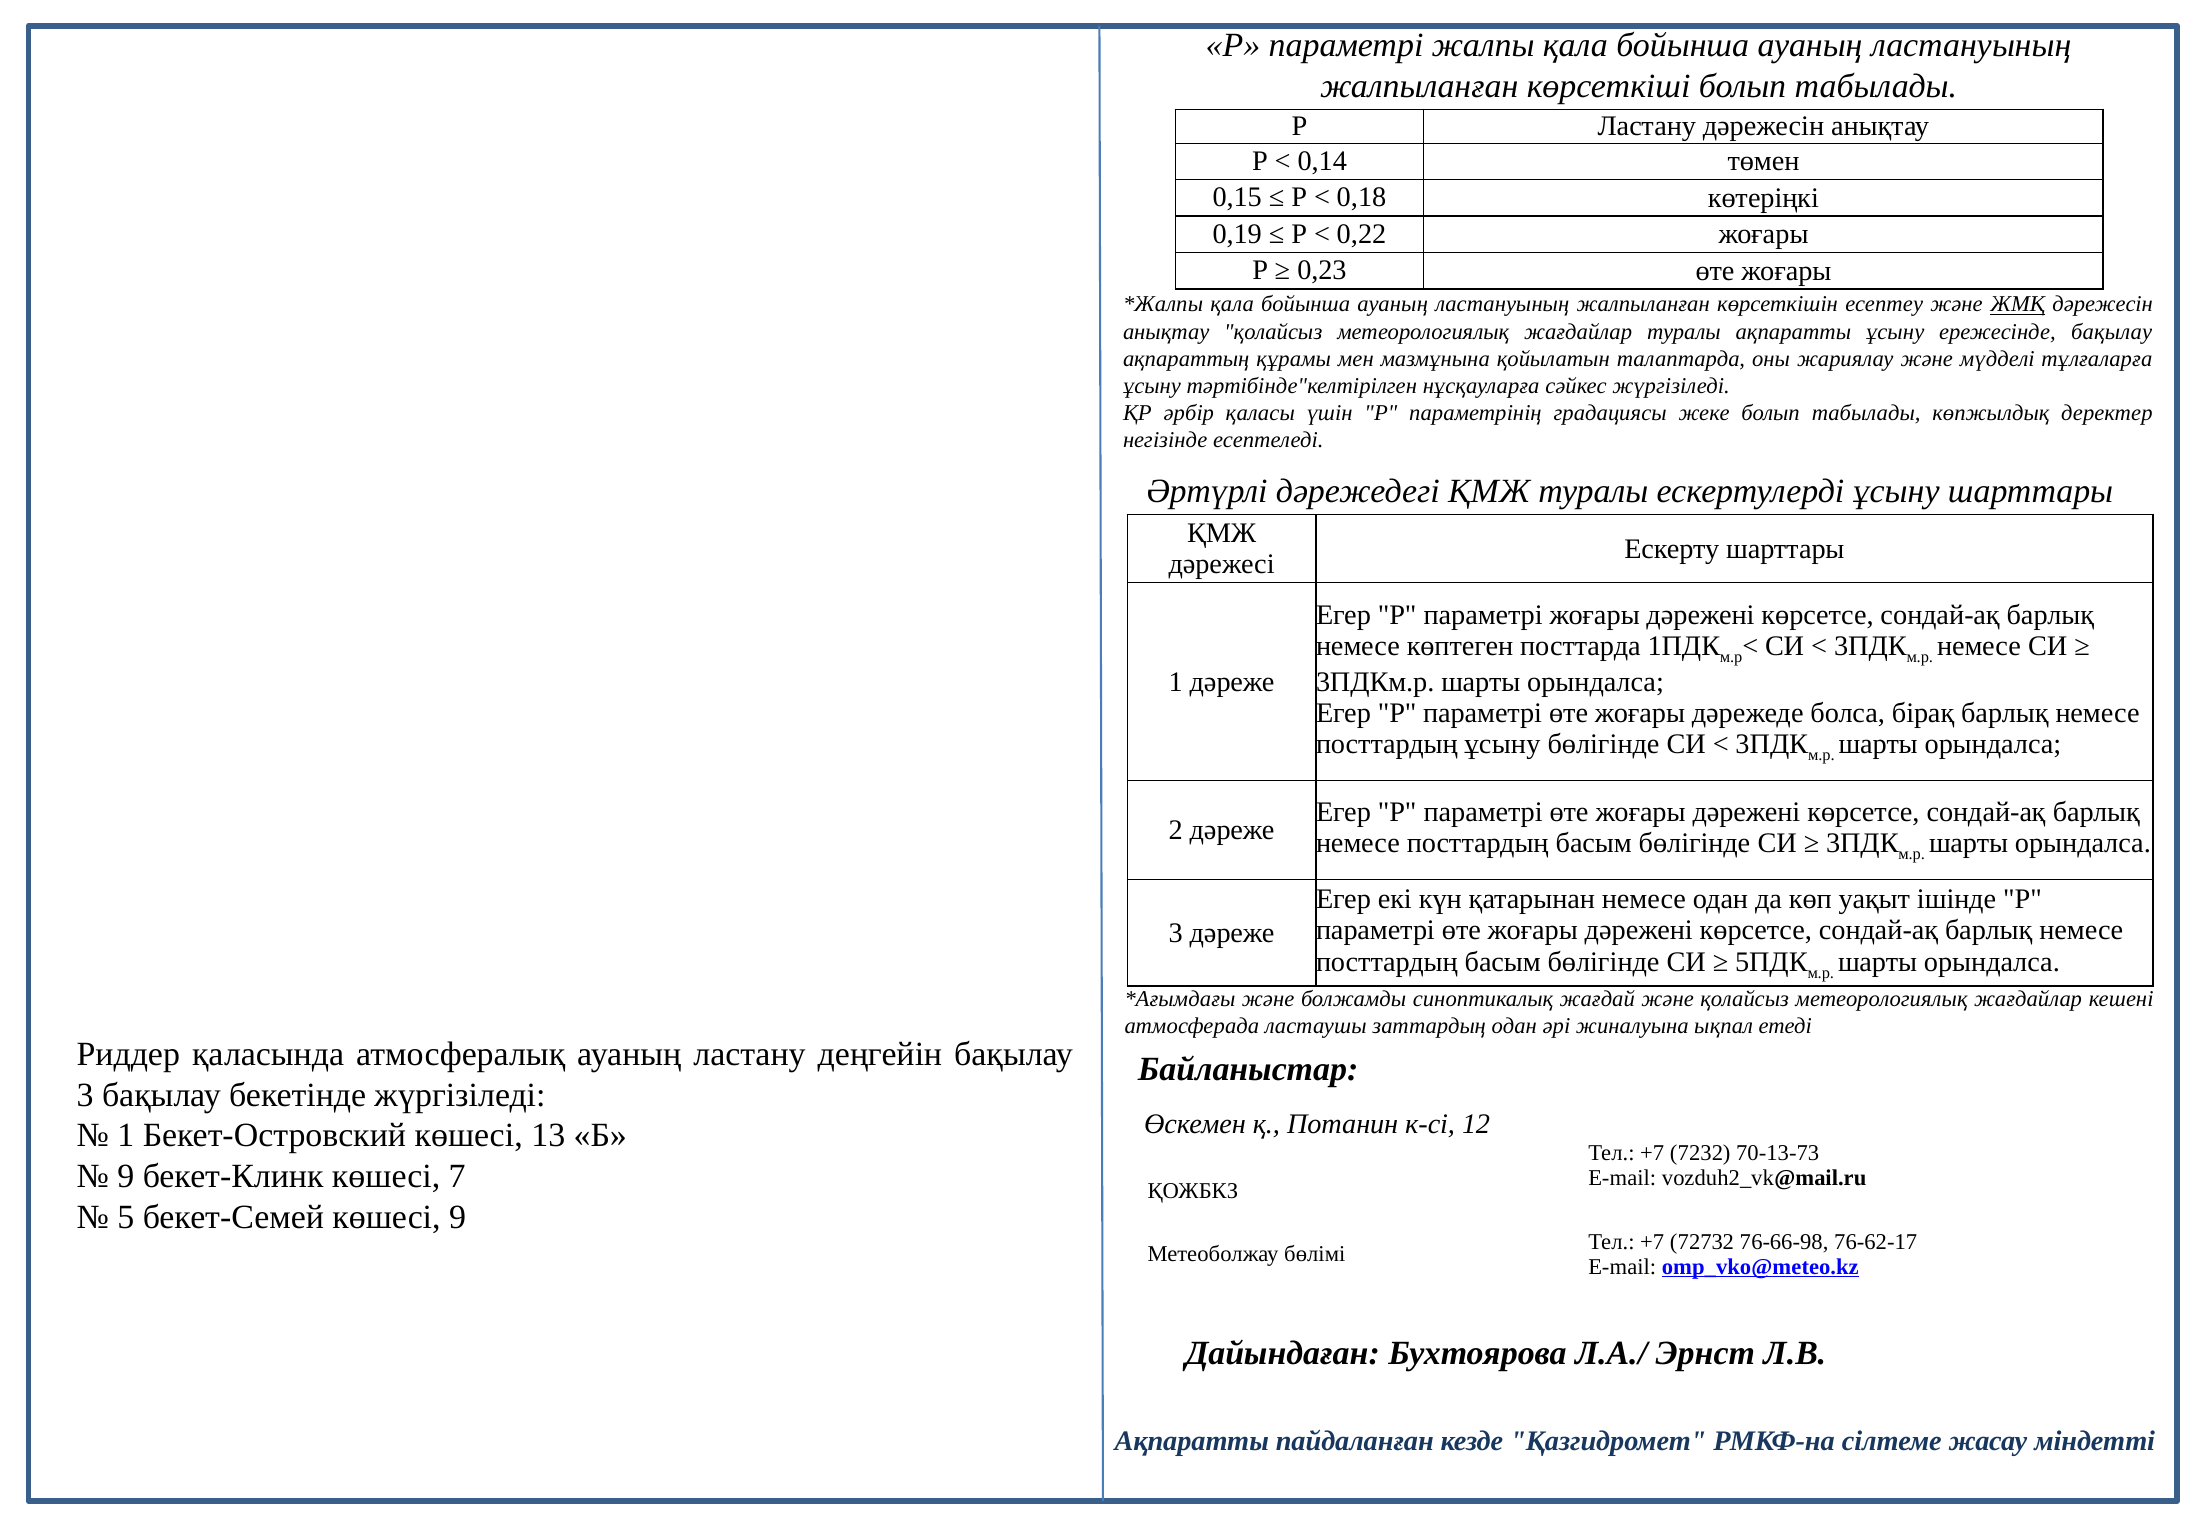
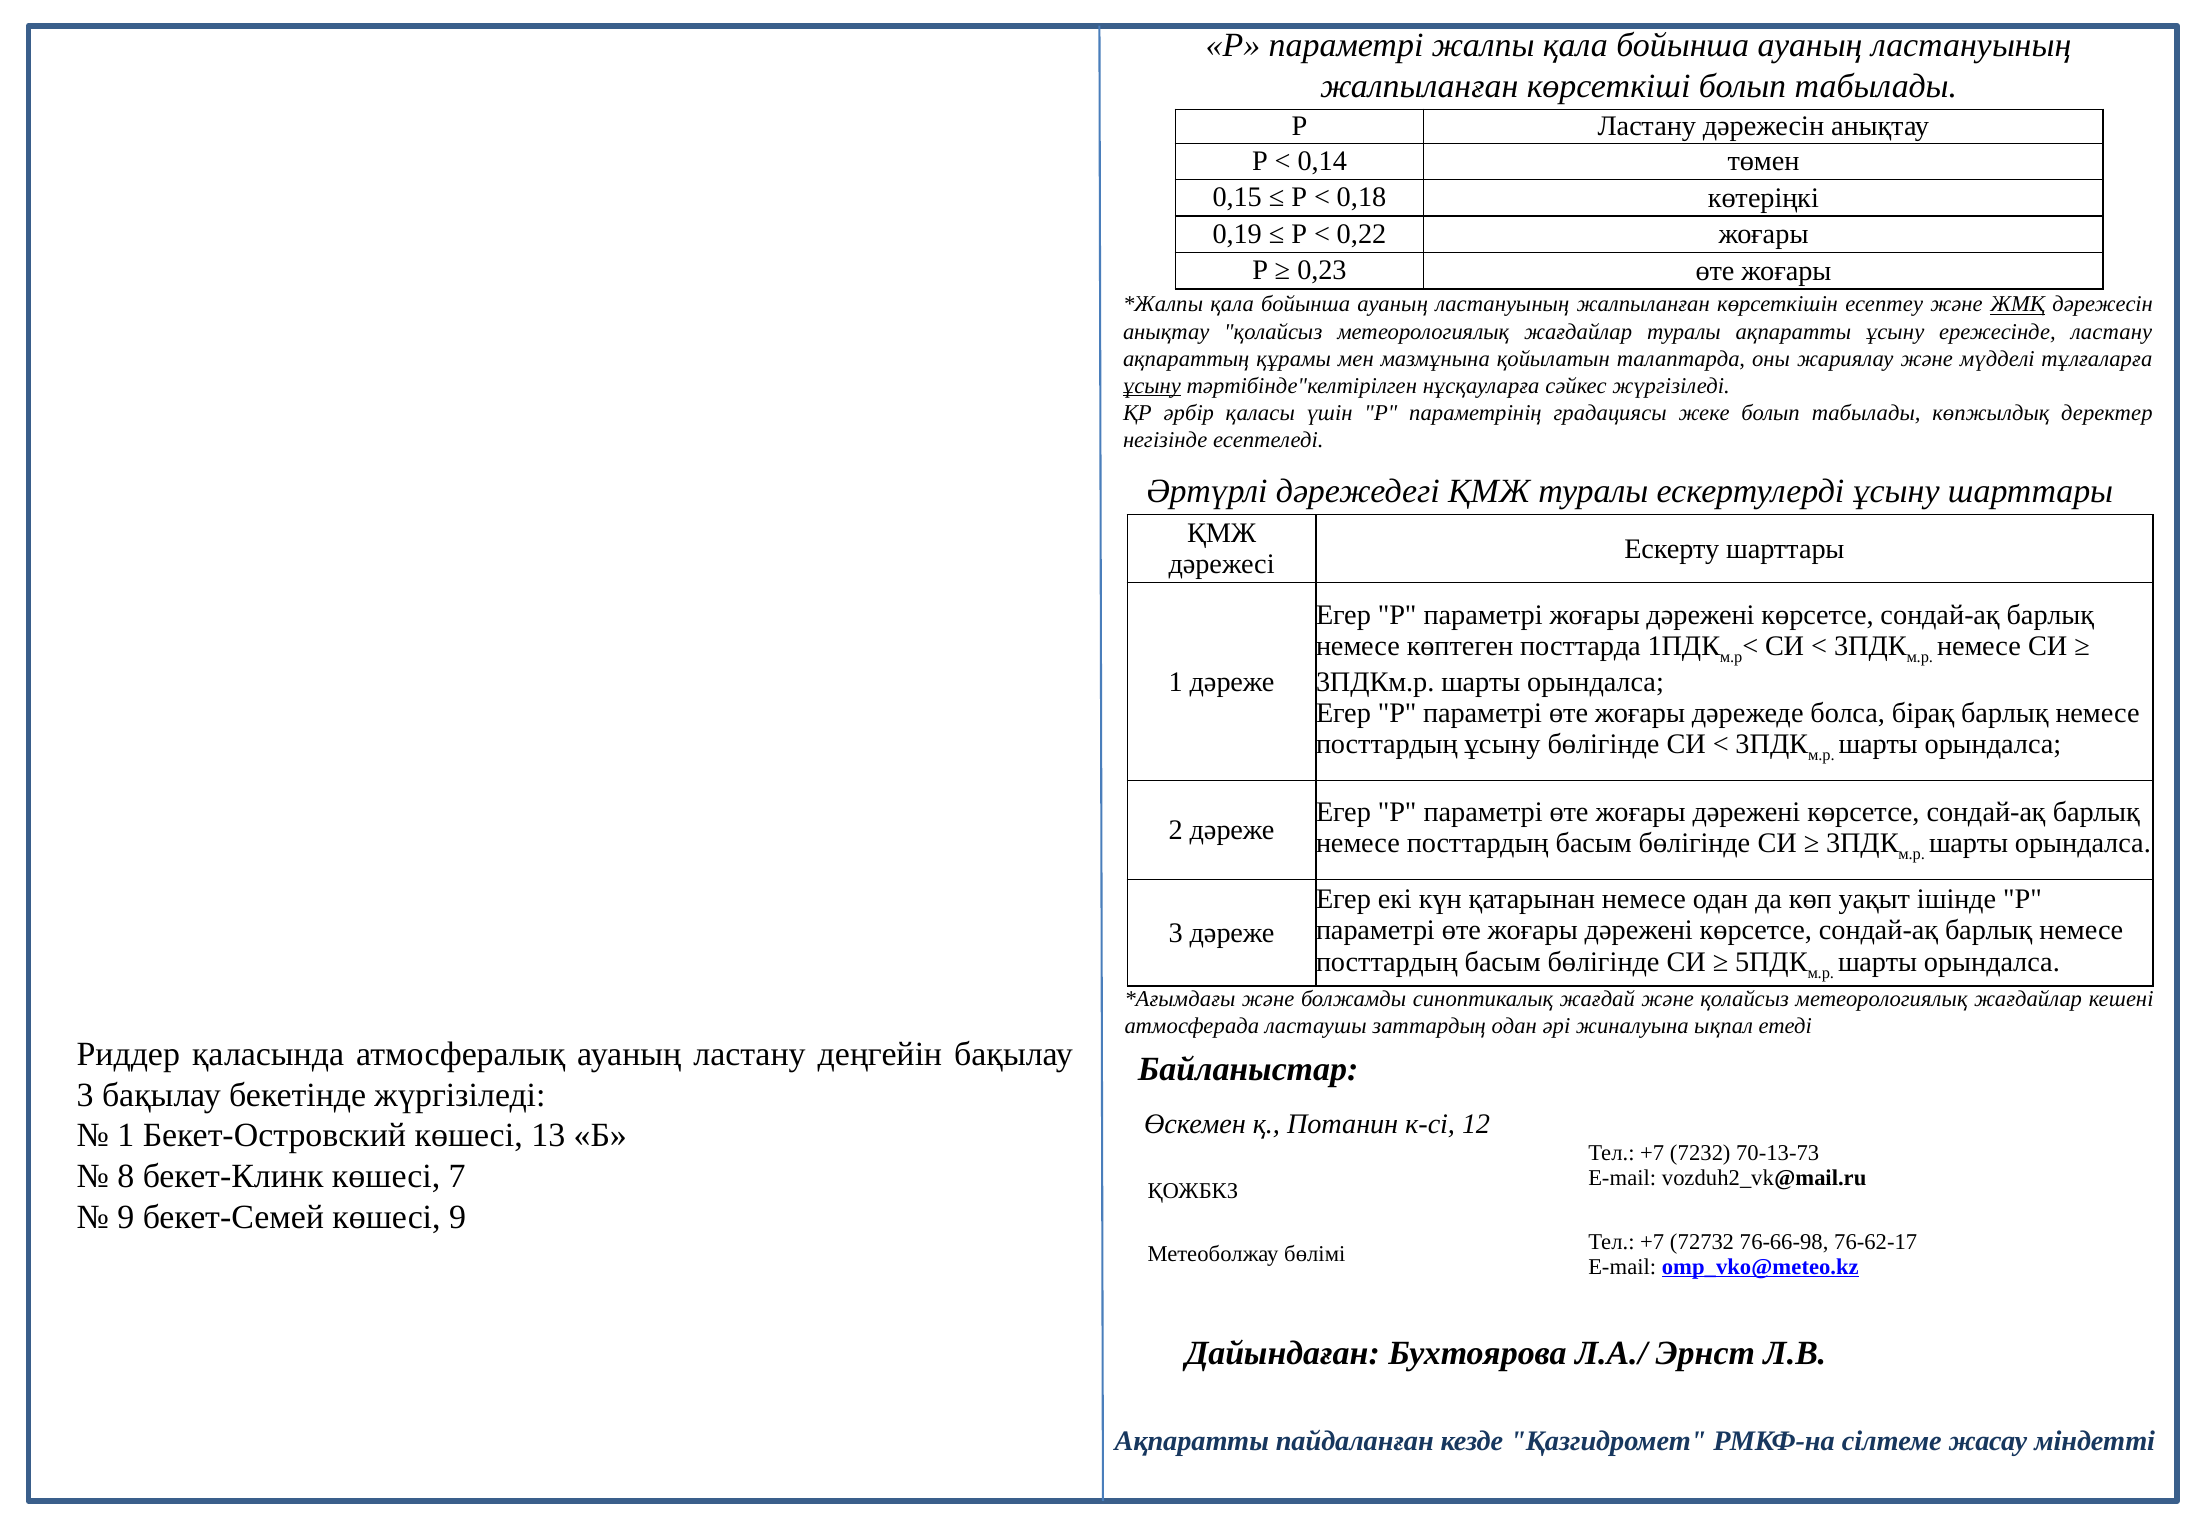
ережесінде бақылау: бақылау -> ластану
ұсыну at (1152, 386) underline: none -> present
9 at (126, 1176): 9 -> 8
5 at (126, 1217): 5 -> 9
